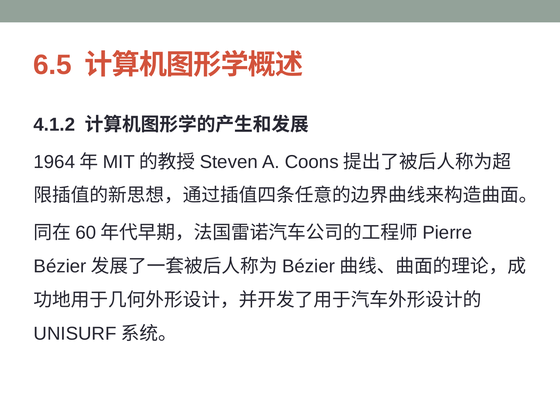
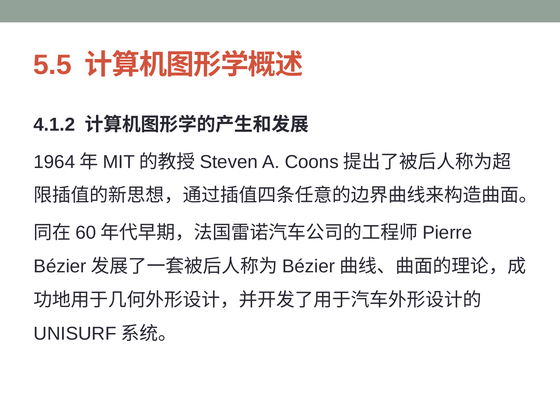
6.5: 6.5 -> 5.5
